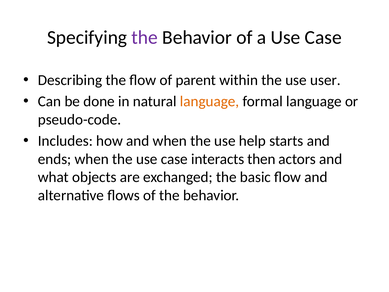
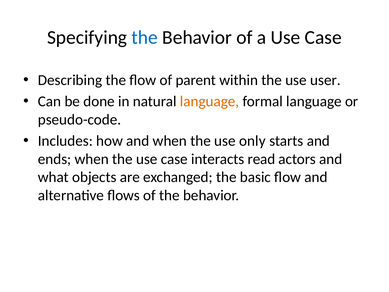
the at (145, 37) colour: purple -> blue
help: help -> only
then: then -> read
